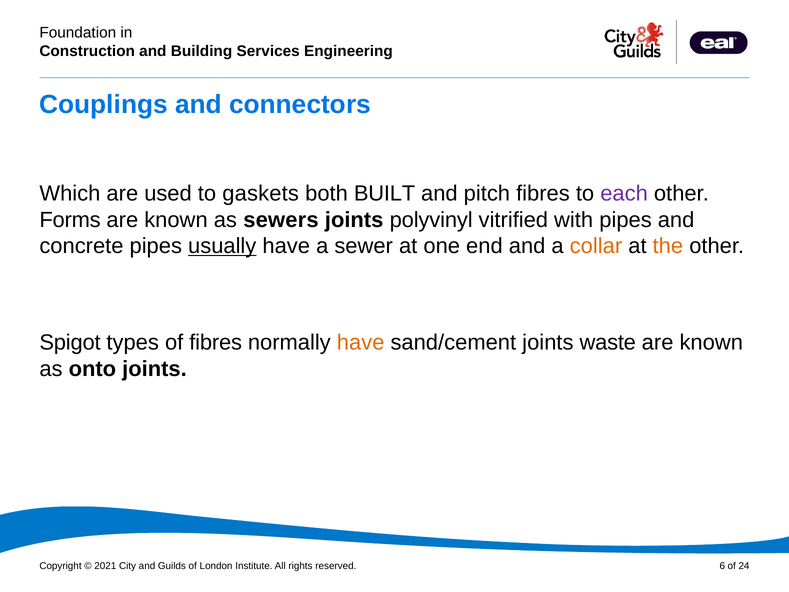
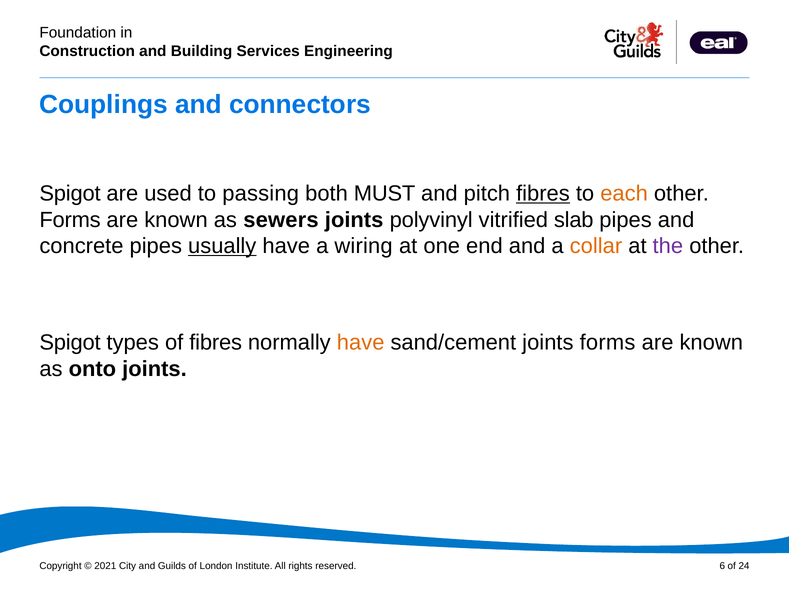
Which at (70, 193): Which -> Spigot
gaskets: gaskets -> passing
BUILT: BUILT -> MUST
fibres at (543, 193) underline: none -> present
each colour: purple -> orange
with: with -> slab
sewer: sewer -> wiring
the colour: orange -> purple
joints waste: waste -> forms
